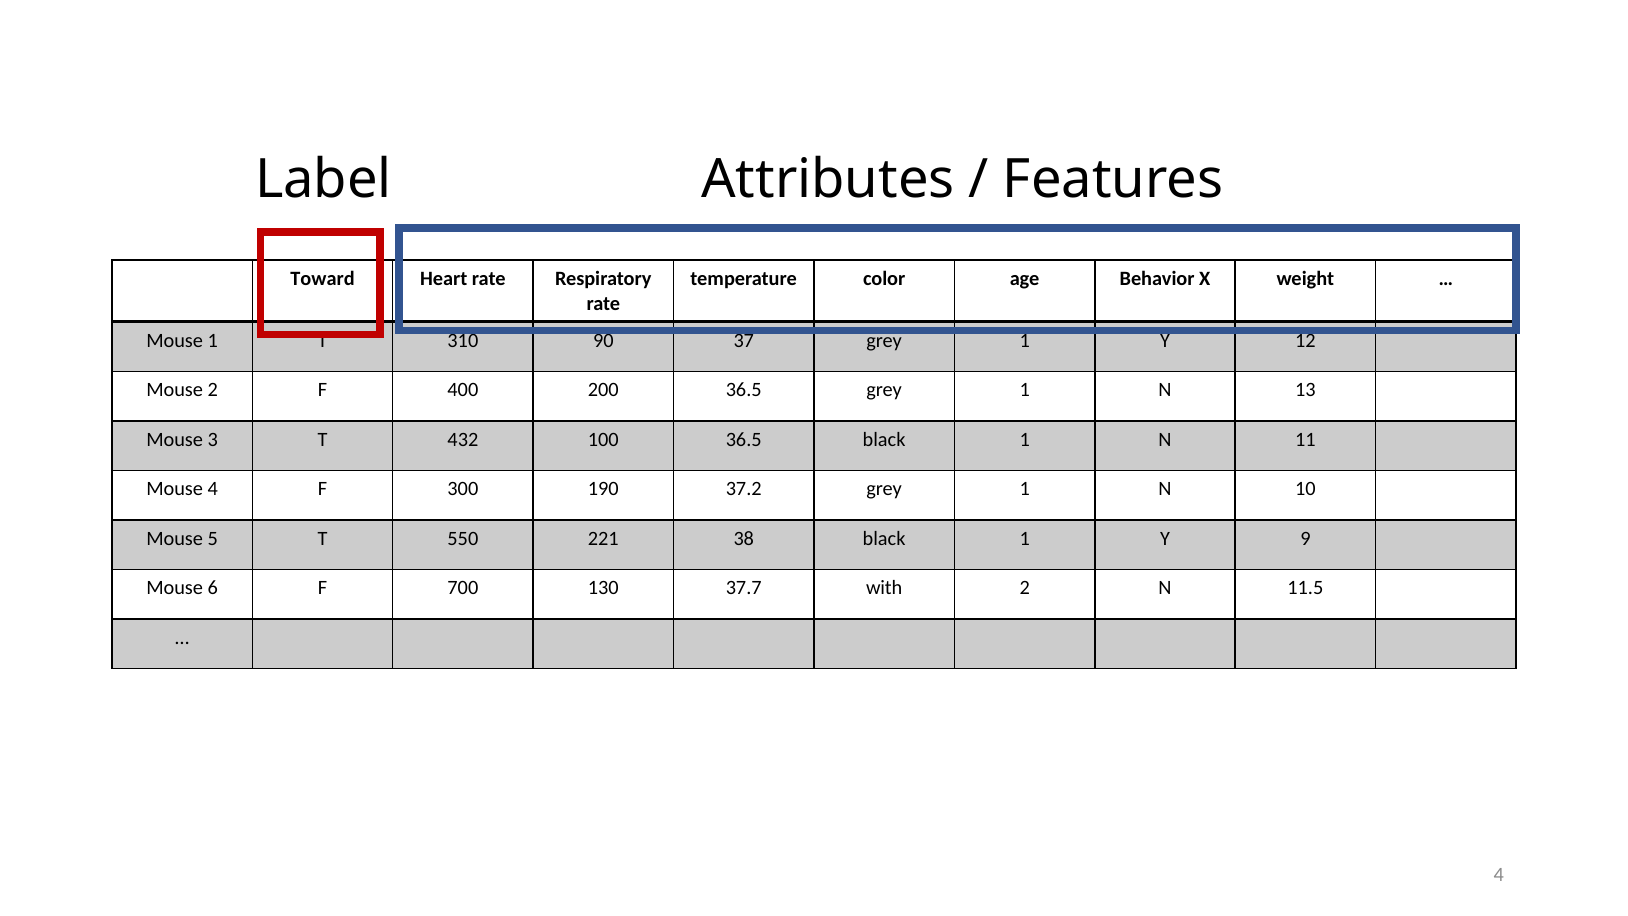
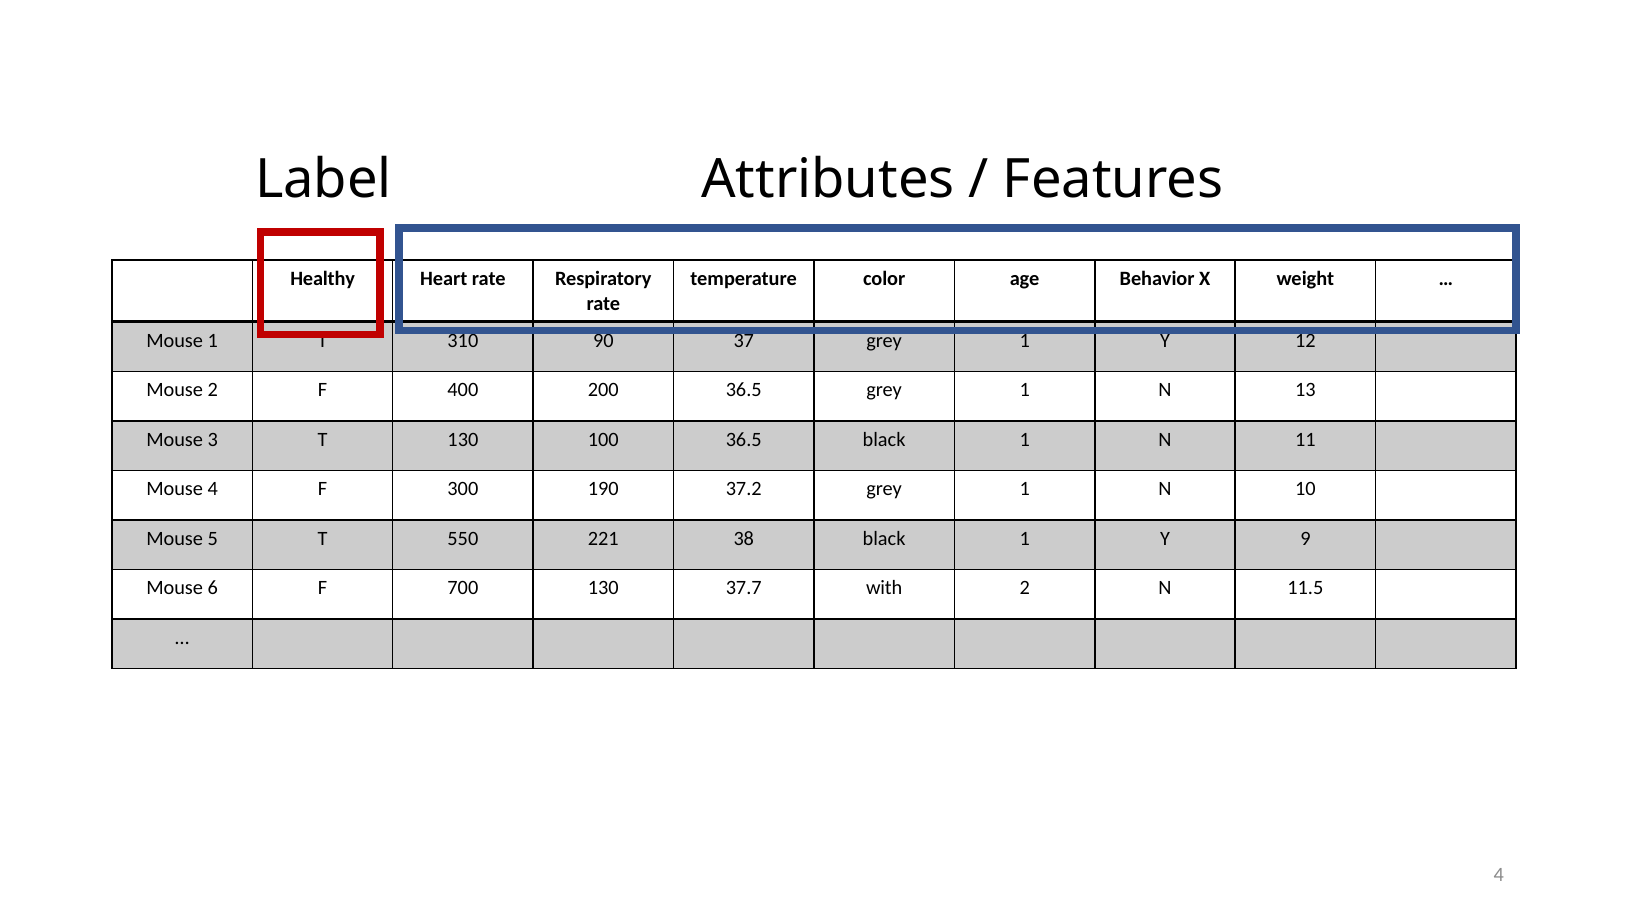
Toward: Toward -> Healthy
T 432: 432 -> 130
